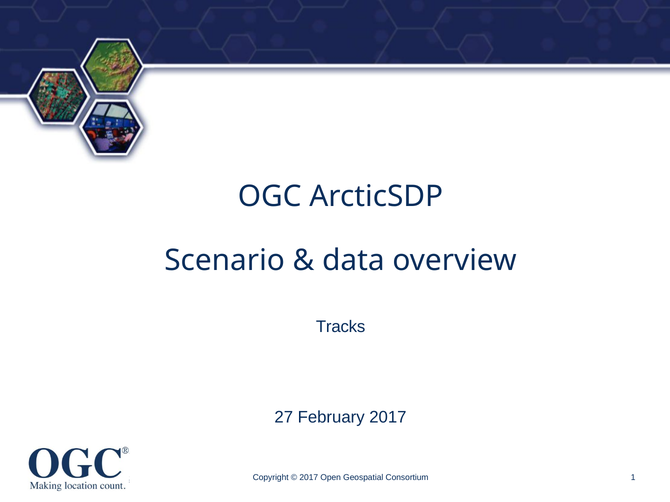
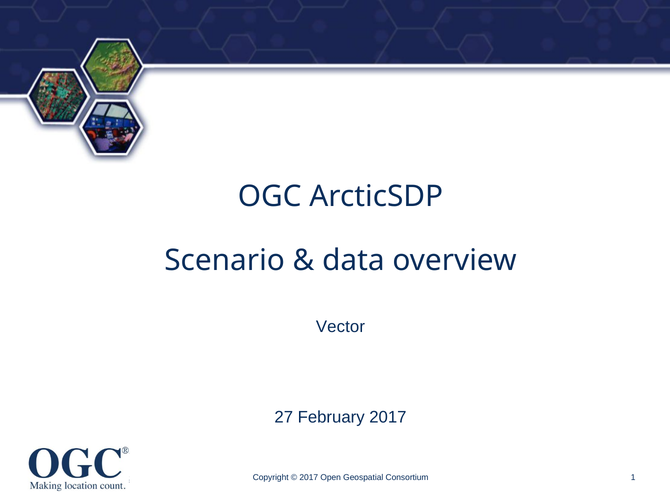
Tracks: Tracks -> Vector
